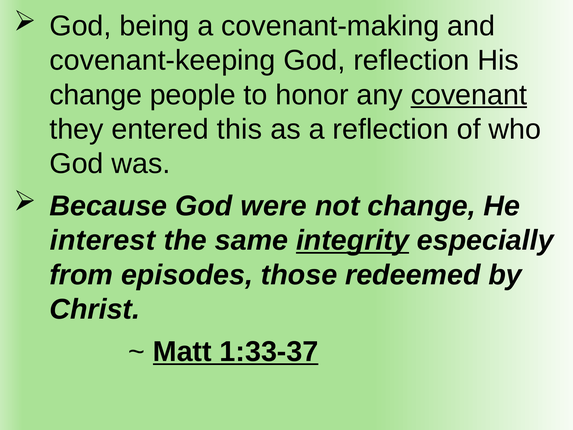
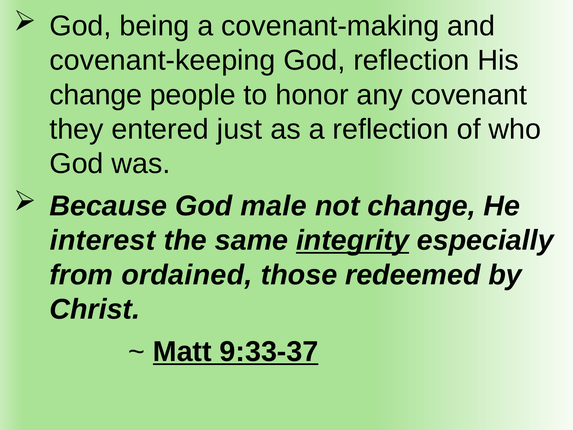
covenant underline: present -> none
this: this -> just
were: were -> male
episodes: episodes -> ordained
1:33-37: 1:33-37 -> 9:33-37
